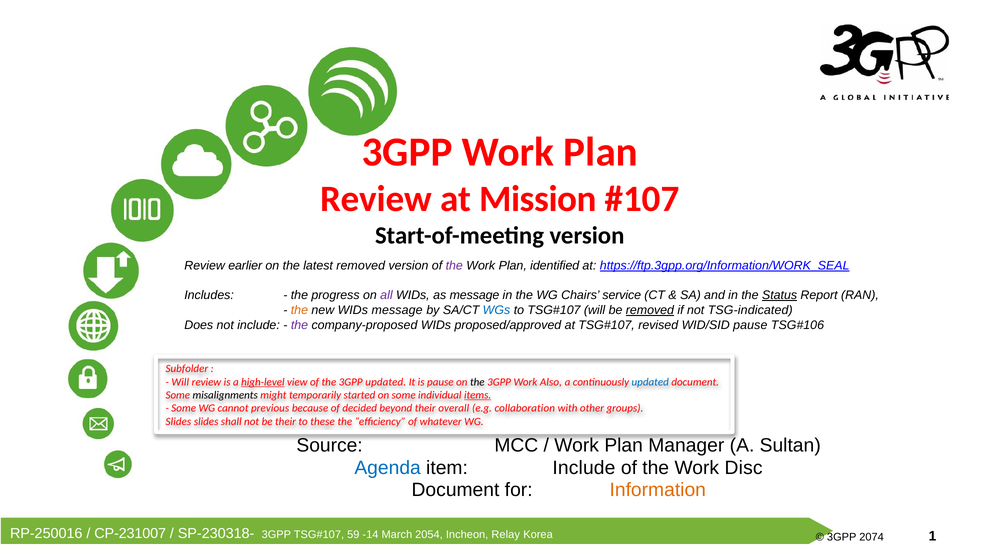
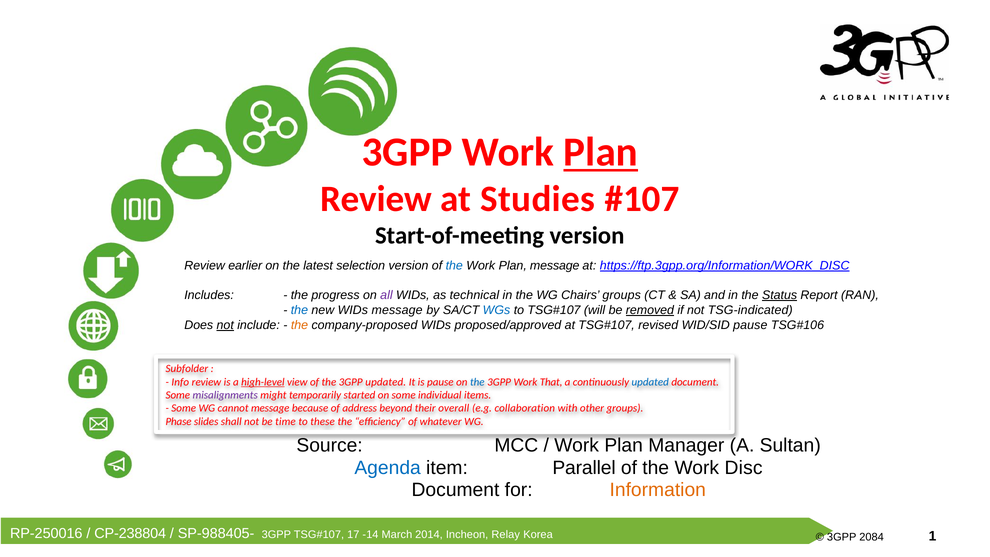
Plan at (601, 152) underline: none -> present
Mission: Mission -> Studies
latest removed: removed -> selection
the at (454, 265) colour: purple -> blue
Plan identified: identified -> message
https://ftp.3gpp.org/Information/WORK_SEAL: https://ftp.3gpp.org/Information/WORK_SEAL -> https://ftp.3gpp.org/Information/WORK_DISC
as message: message -> technical
Chairs service: service -> groups
the at (299, 310) colour: orange -> blue
not at (225, 325) underline: none -> present
the at (300, 325) colour: purple -> orange
Will at (180, 382): Will -> Info
the at (477, 382) colour: black -> blue
Also: Also -> That
misalignments colour: black -> purple
items underline: present -> none
cannot previous: previous -> message
decided: decided -> address
Slides at (178, 421): Slides -> Phase
be their: their -> time
item Include: Include -> Parallel
CP-231007: CP-231007 -> CP-238804
SP-230318-: SP-230318- -> SP-988405-
59: 59 -> 17
2054: 2054 -> 2014
2074: 2074 -> 2084
